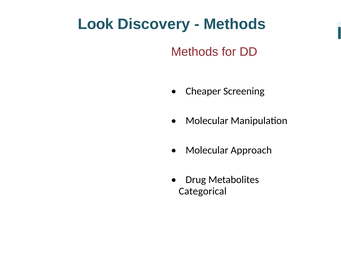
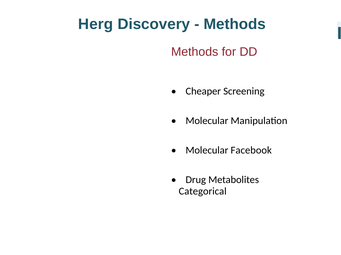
Look: Look -> Herg
Approach: Approach -> Facebook
